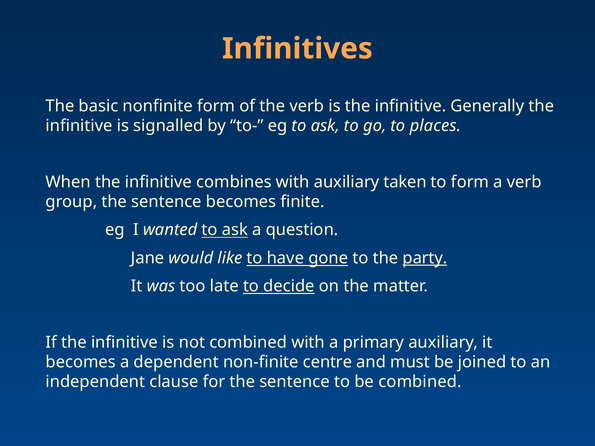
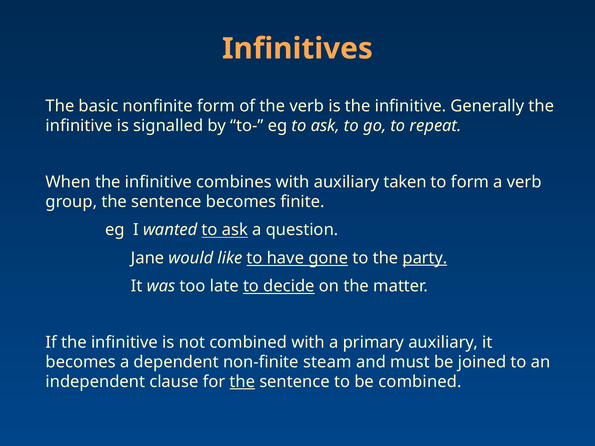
places: places -> repeat
centre: centre -> steam
the at (242, 382) underline: none -> present
